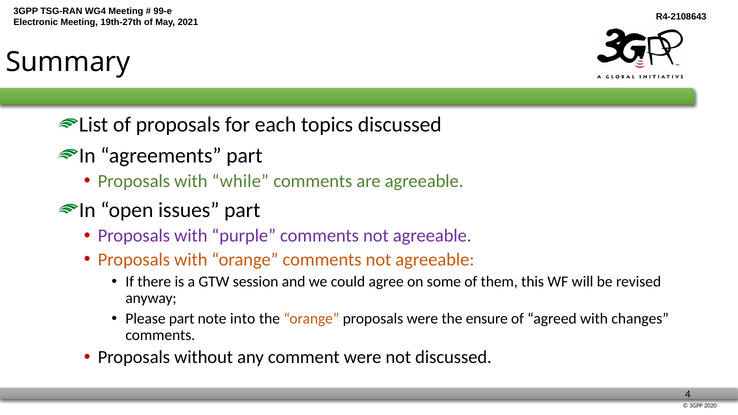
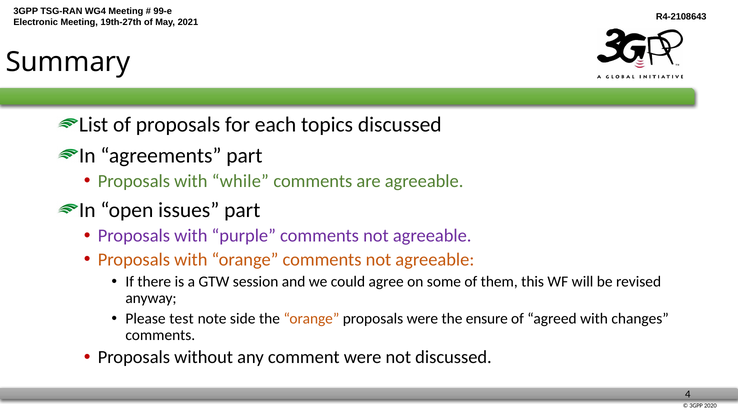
Please part: part -> test
into: into -> side
